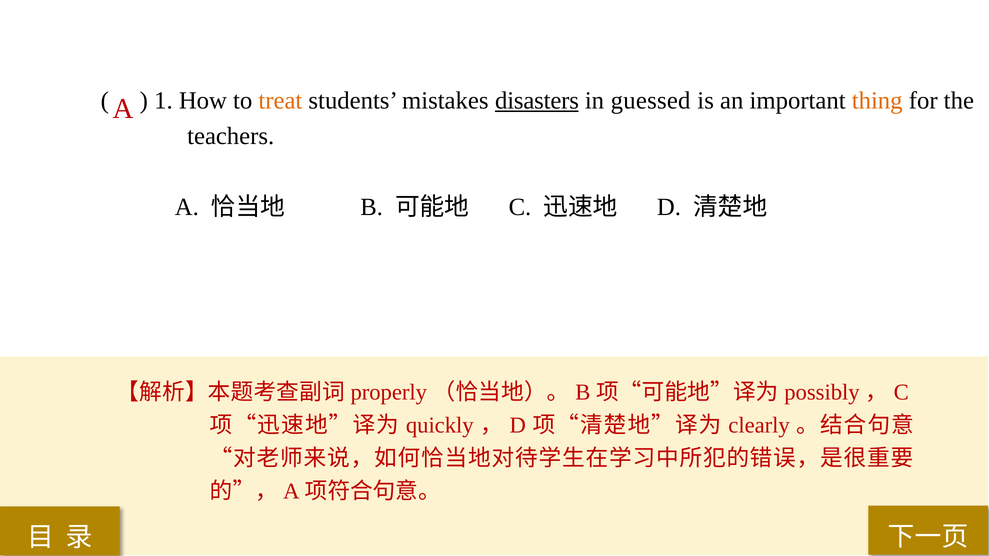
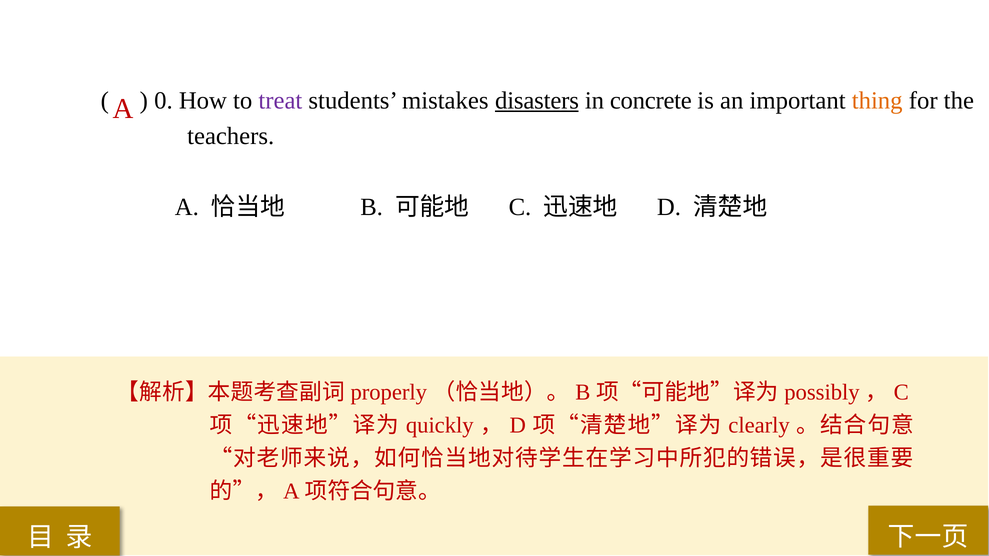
1: 1 -> 0
treat colour: orange -> purple
guessed: guessed -> concrete
